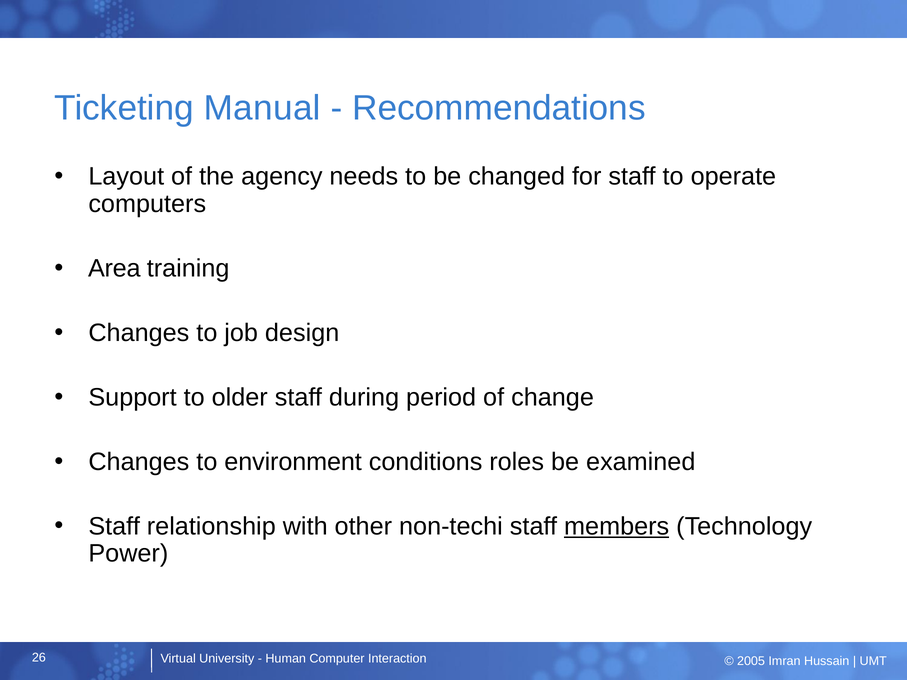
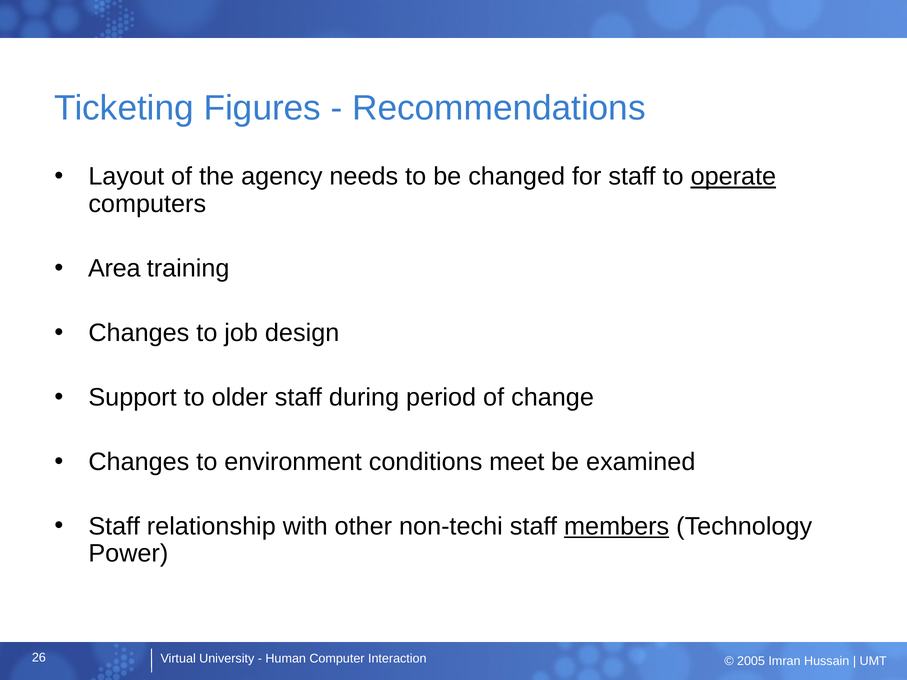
Manual: Manual -> Figures
operate underline: none -> present
roles: roles -> meet
